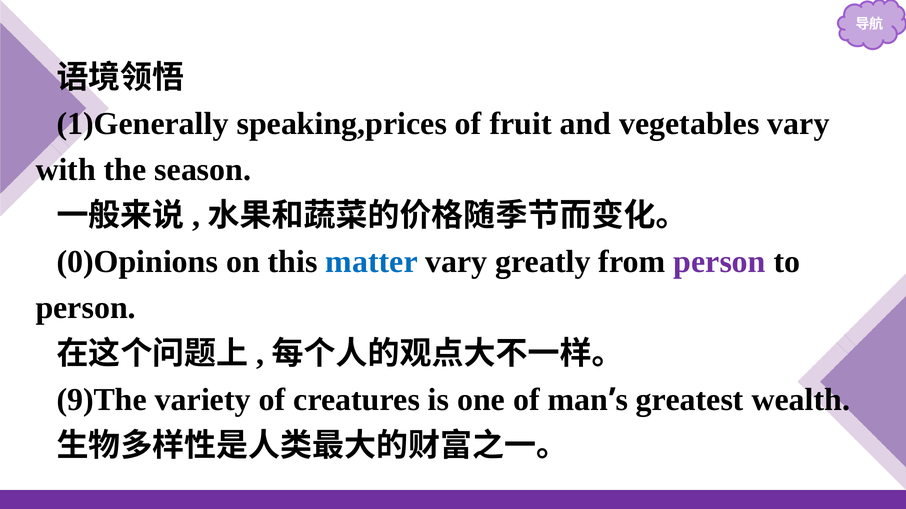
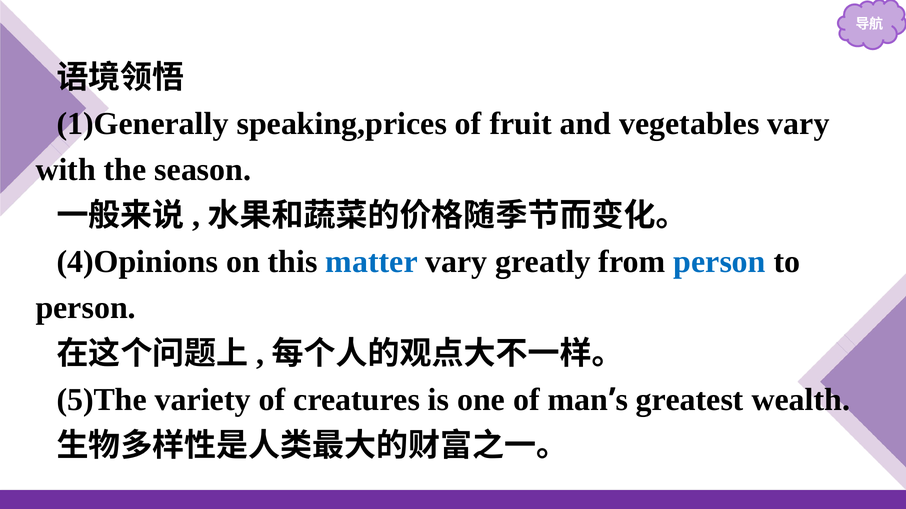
0)Opinions: 0)Opinions -> 4)Opinions
person at (720, 262) colour: purple -> blue
9)The: 9)The -> 5)The
